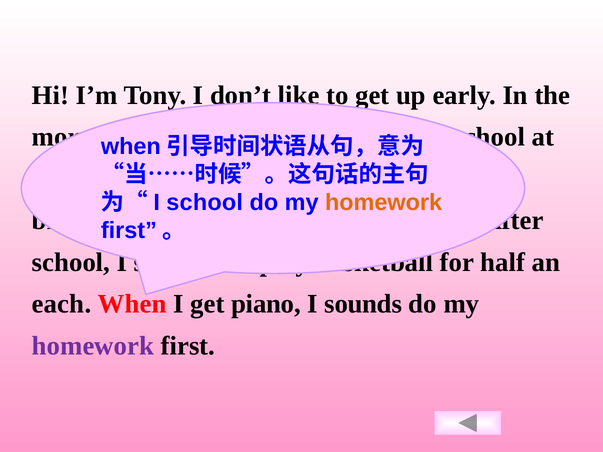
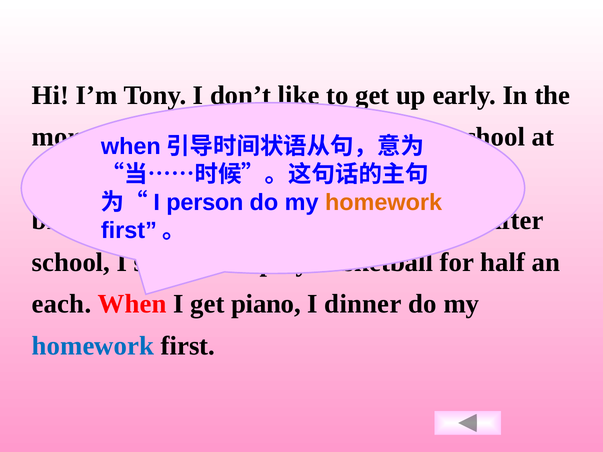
I school: school -> person
sounds: sounds -> dinner
homework at (93, 346) colour: purple -> blue
